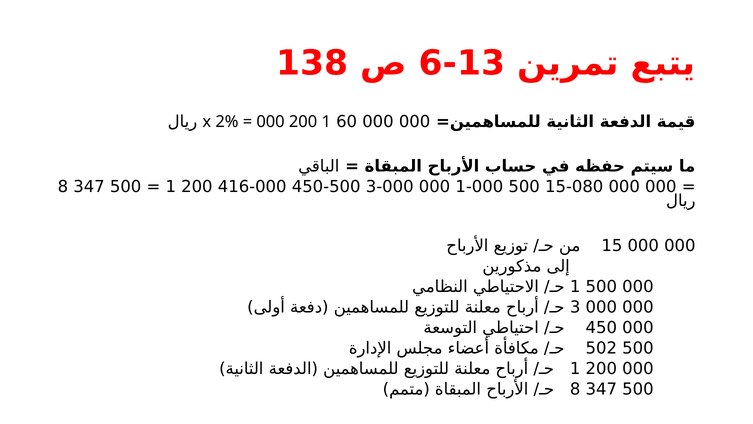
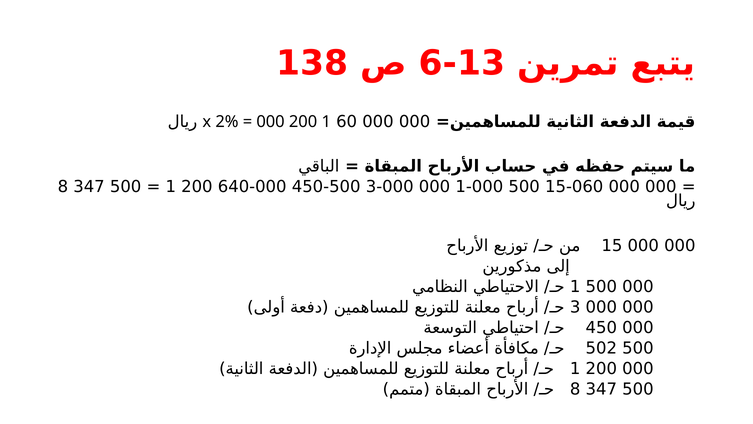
416-000: 416-000 -> 640-000
15-080: 15-080 -> 15-060
